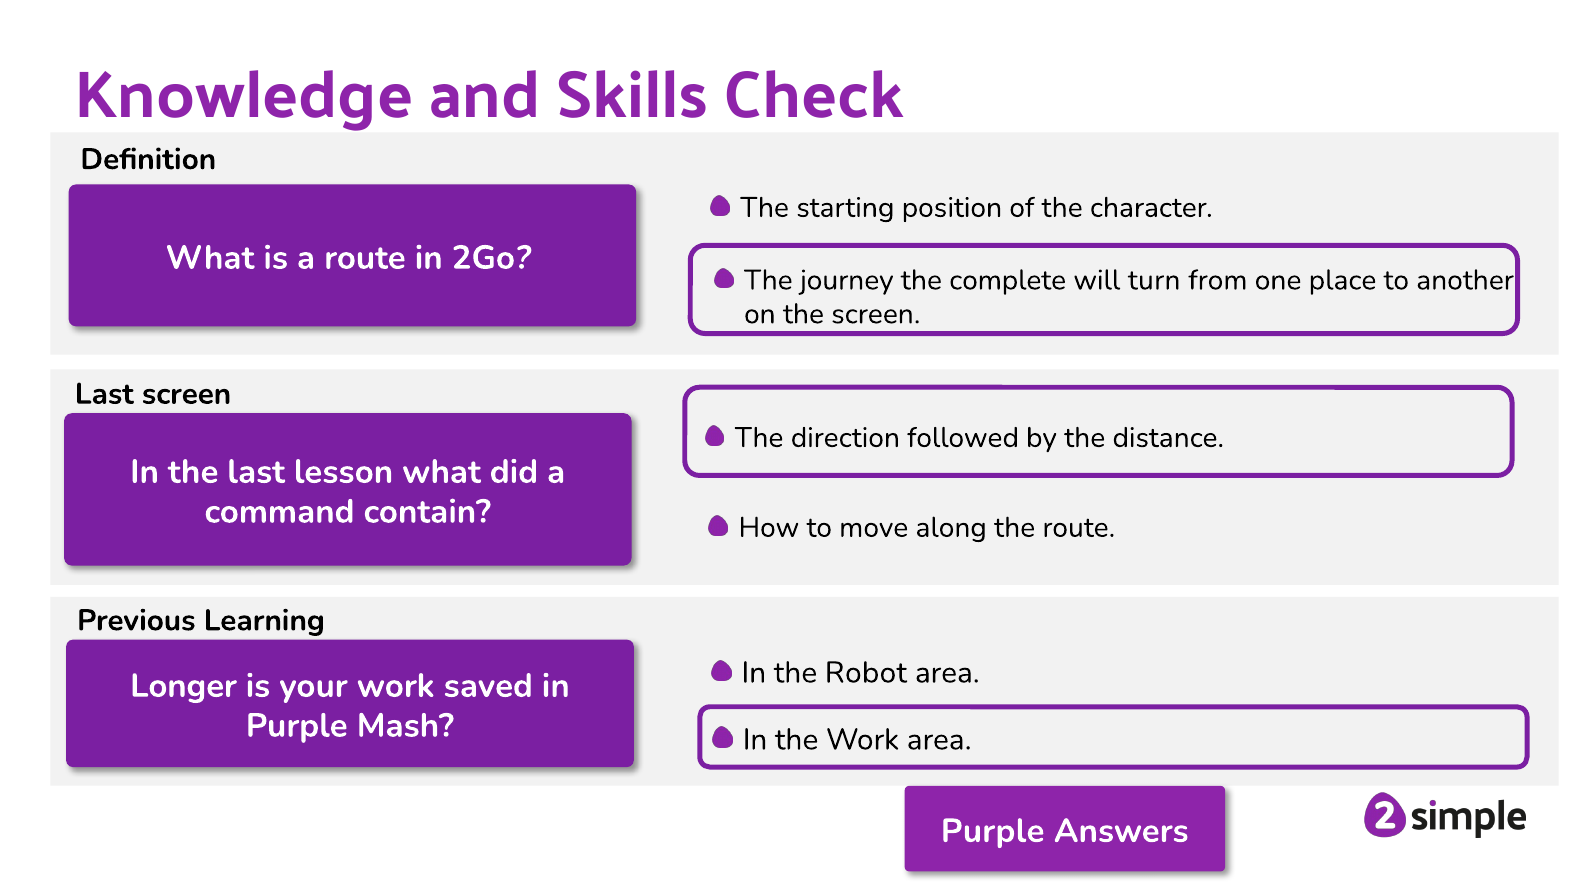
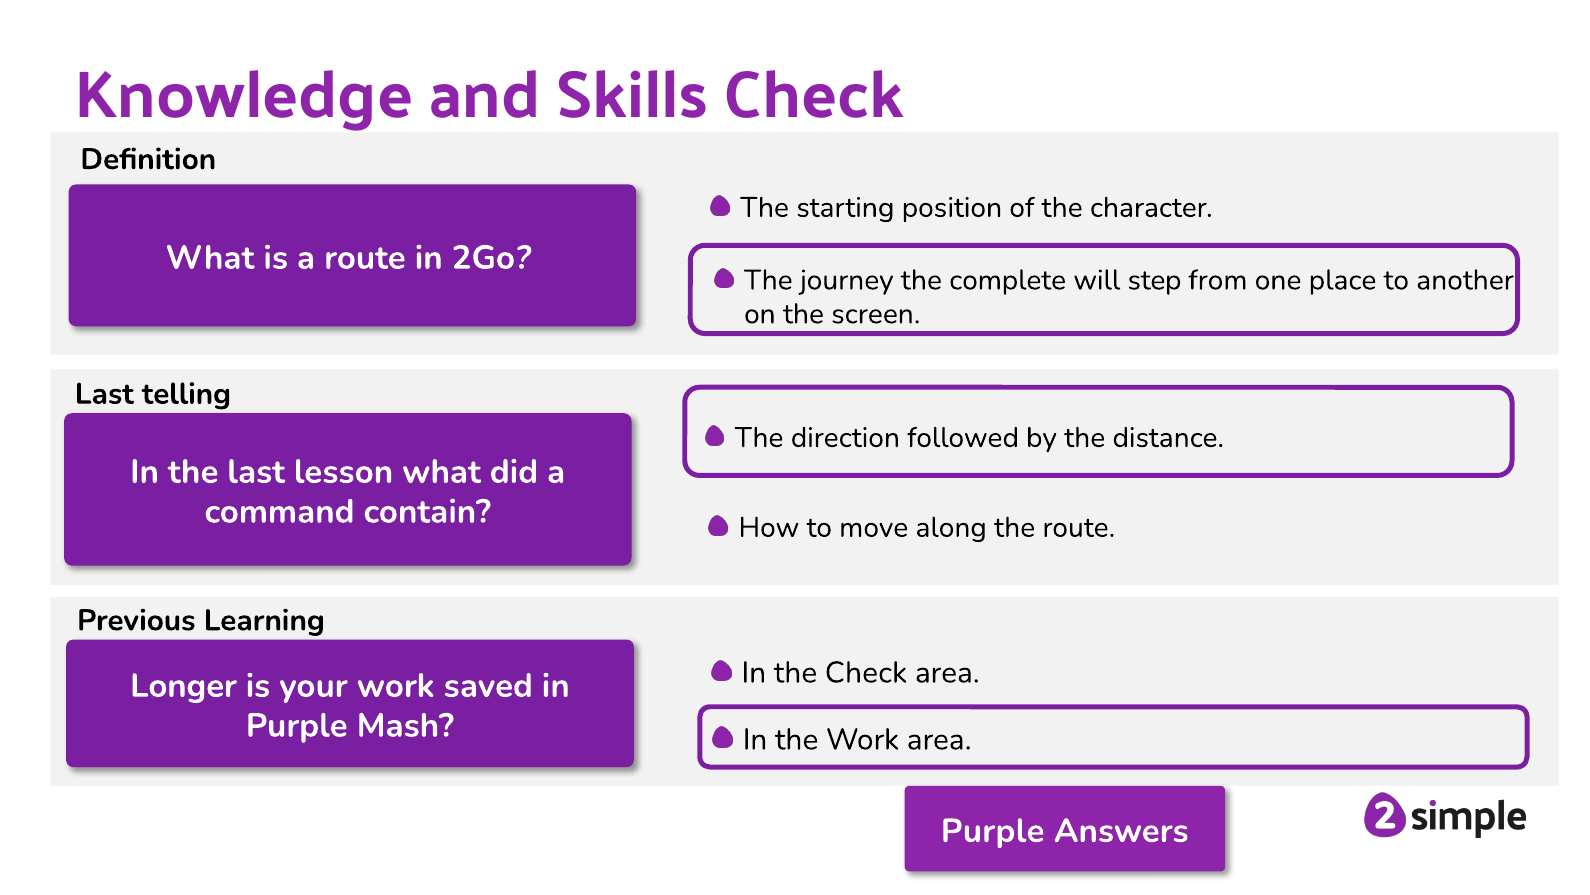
turn: turn -> step
Last screen: screen -> telling
the Robot: Robot -> Check
